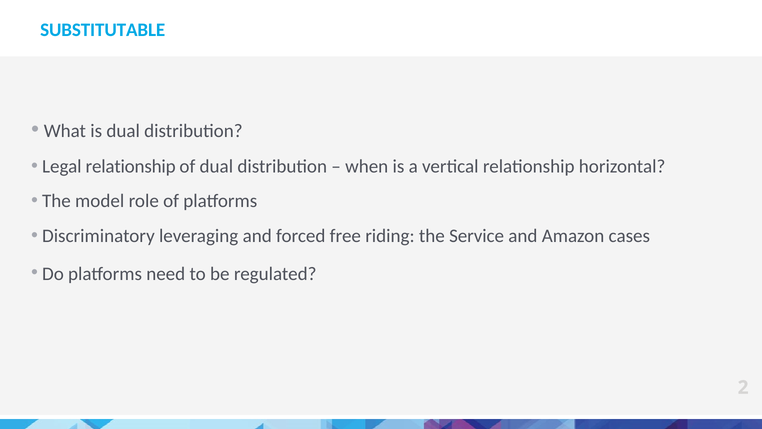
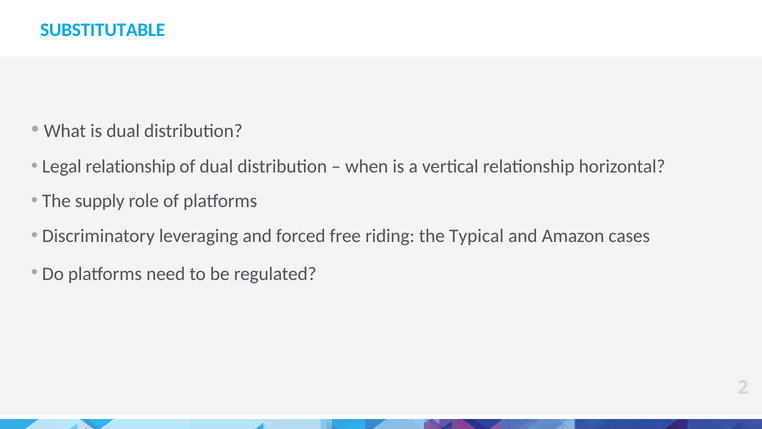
model: model -> supply
Service: Service -> Typical
